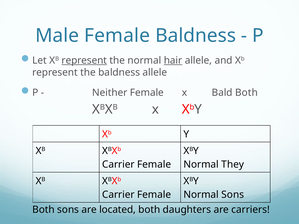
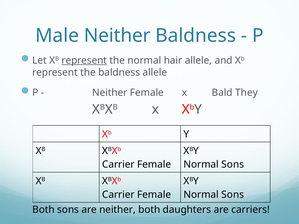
Male Female: Female -> Neither
hair underline: present -> none
Bald Both: Both -> They
They at (233, 165): They -> Sons
are located: located -> neither
